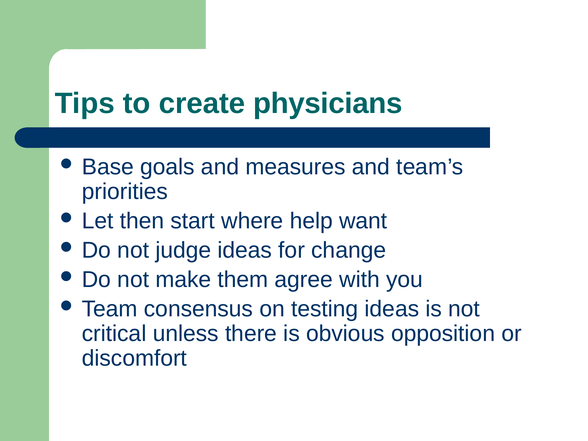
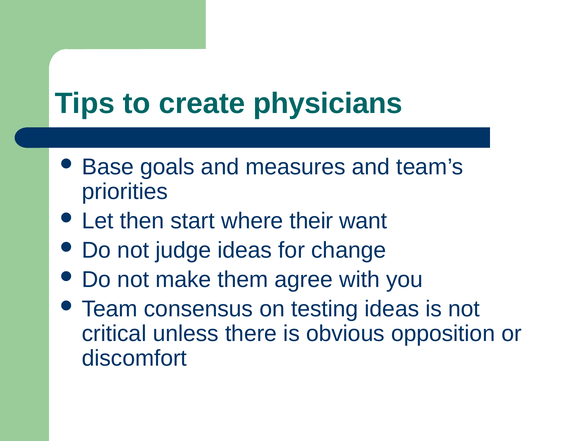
help: help -> their
